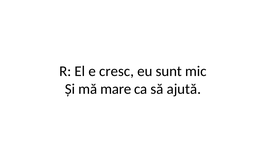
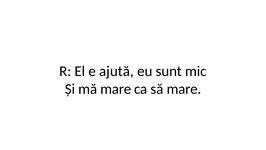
cresc: cresc -> ajută
să ajută: ajută -> mare
